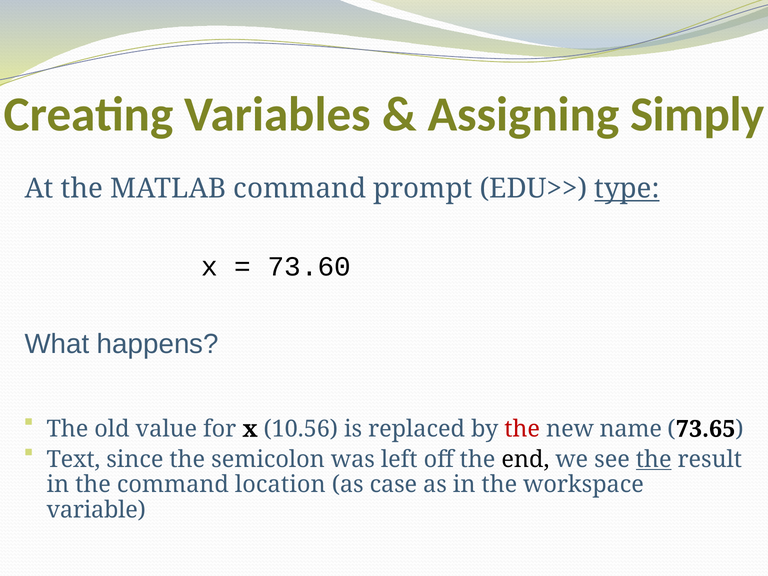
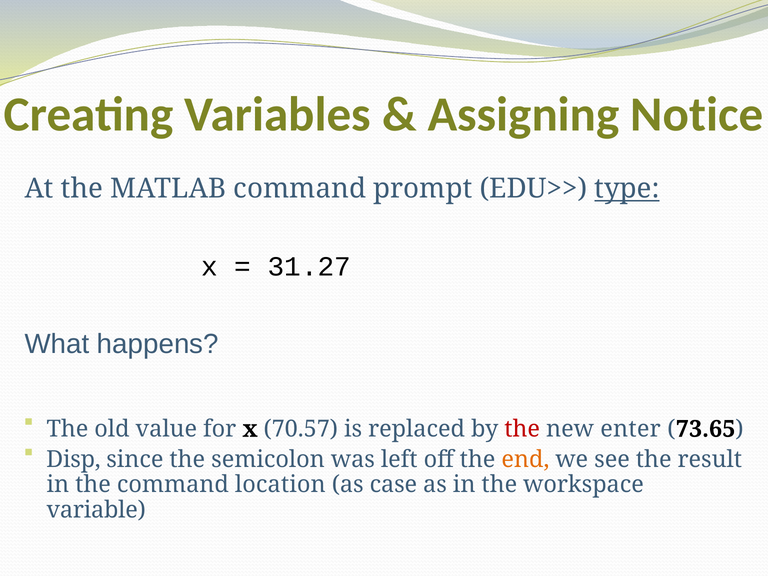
Simply: Simply -> Notice
73.60: 73.60 -> 31.27
10.56: 10.56 -> 70.57
name: name -> enter
Text: Text -> Disp
end colour: black -> orange
the at (654, 459) underline: present -> none
